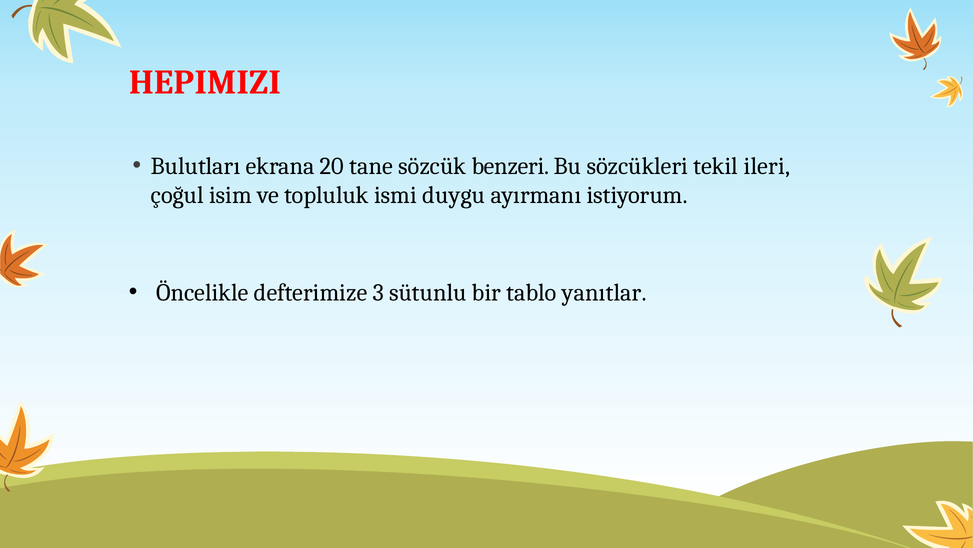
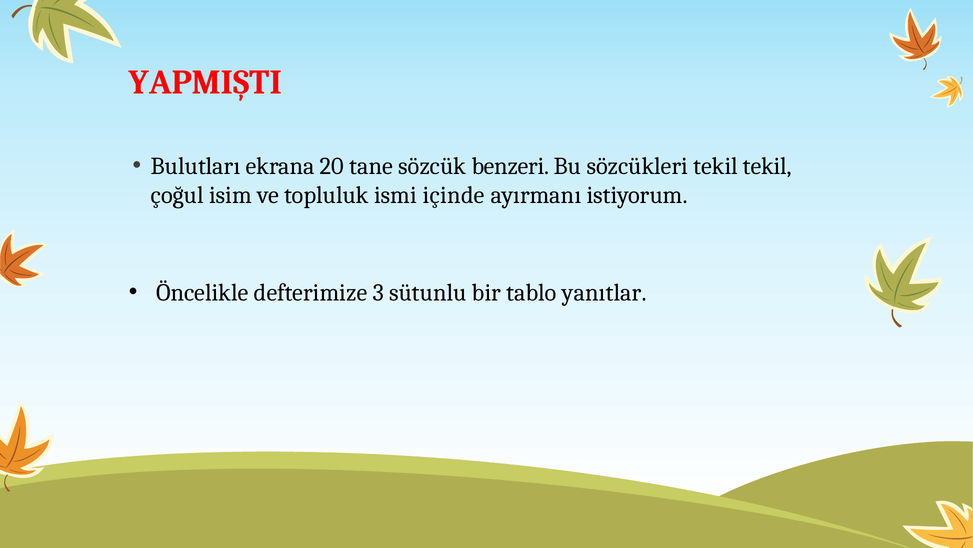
HEPIMIZI: HEPIMIZI -> YAPMIŞTI
tekil ileri: ileri -> tekil
duygu: duygu -> içinde
